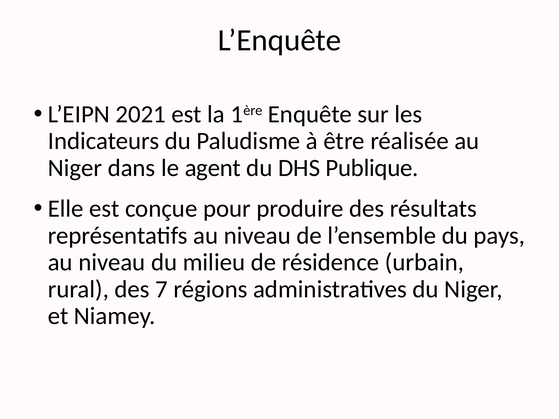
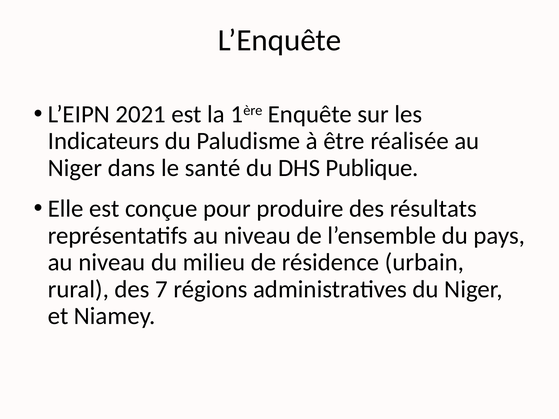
agent: agent -> santé
